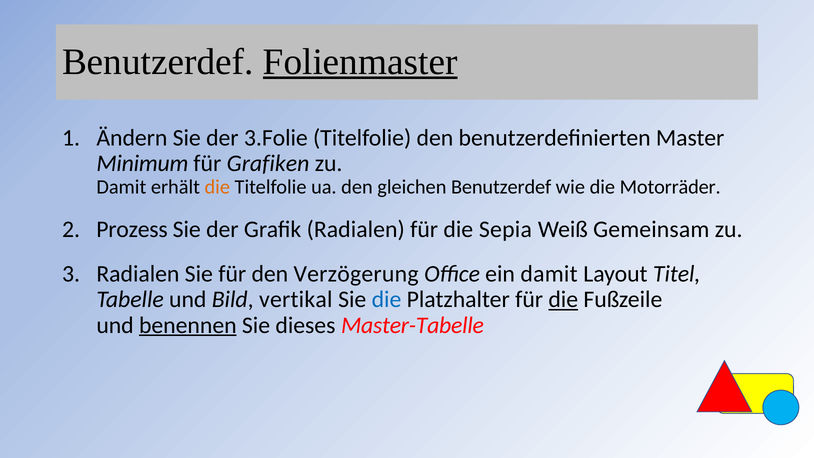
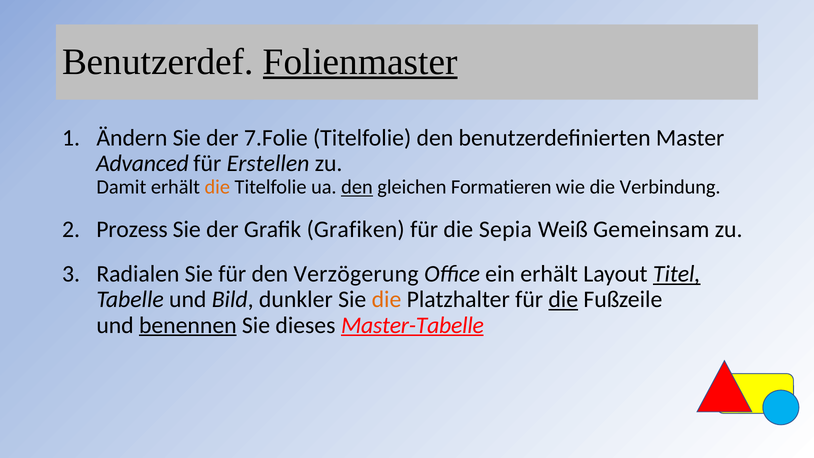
3.Folie: 3.Folie -> 7.Folie
Minimum: Minimum -> Advanced
Grafiken: Grafiken -> Erstellen
den at (357, 187) underline: none -> present
gleichen Benutzerdef: Benutzerdef -> Formatieren
Motorräder: Motorräder -> Verbindung
Grafik Radialen: Radialen -> Grafiken
ein damit: damit -> erhält
Titel underline: none -> present
vertikal: vertikal -> dunkler
die at (386, 299) colour: blue -> orange
Master-Tabelle underline: none -> present
